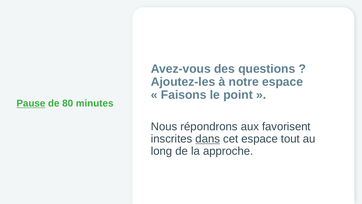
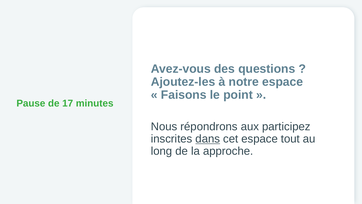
Pause underline: present -> none
80: 80 -> 17
favorisent: favorisent -> participez
